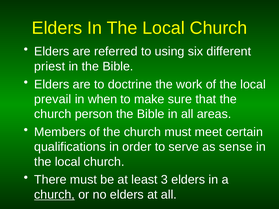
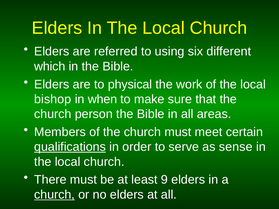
priest: priest -> which
doctrine: doctrine -> physical
prevail: prevail -> bishop
qualifications underline: none -> present
3: 3 -> 9
